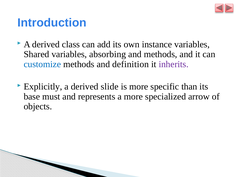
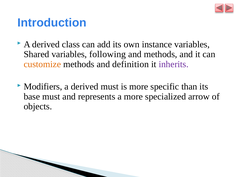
absorbing: absorbing -> following
customize colour: blue -> orange
Explicitly: Explicitly -> Modifiers
derived slide: slide -> must
